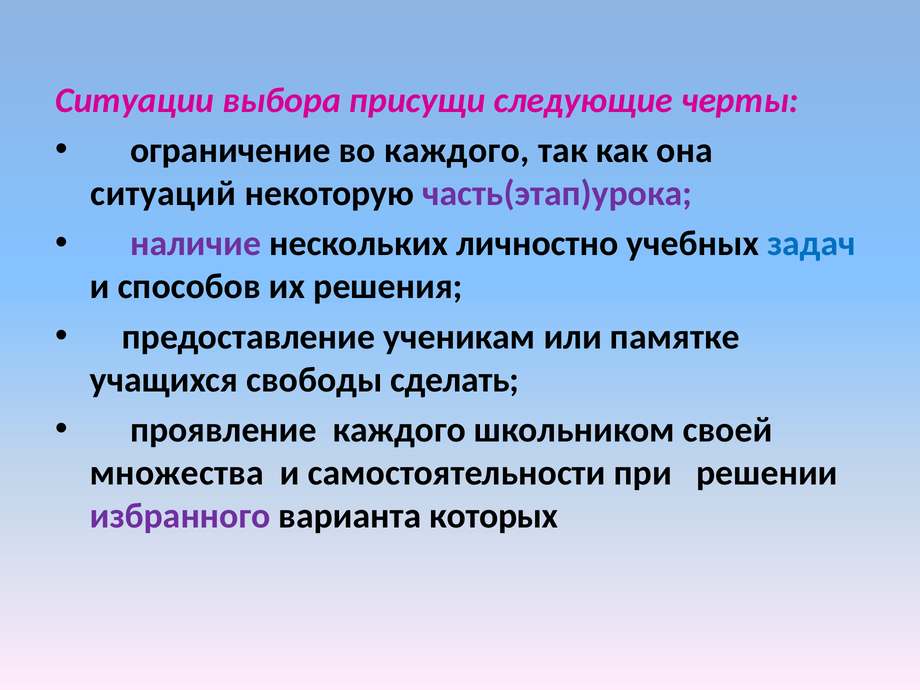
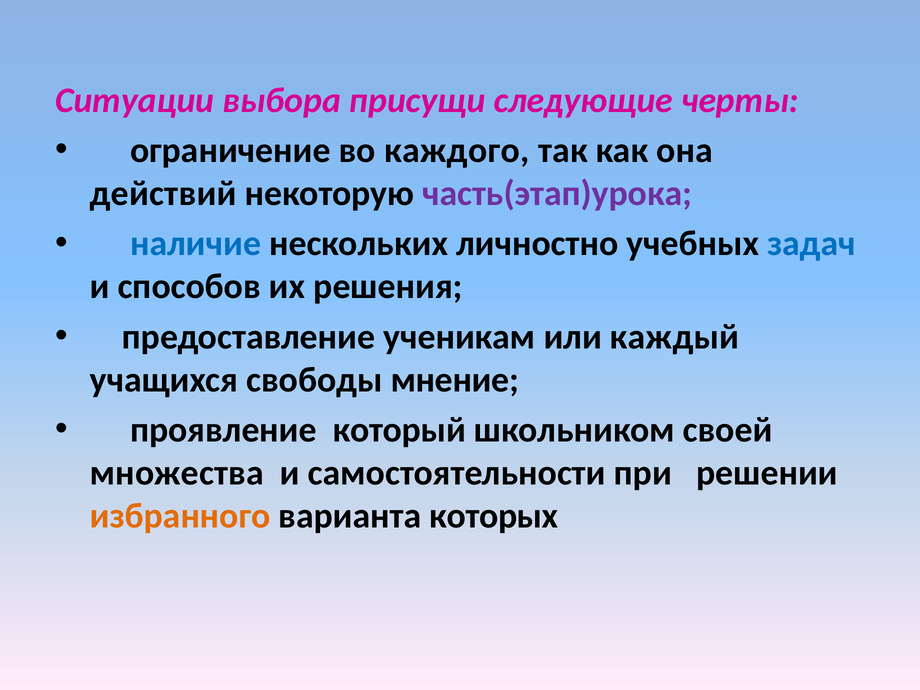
ситуаций: ситуаций -> действий
наличие colour: purple -> blue
памятке: памятке -> каждый
сделать: сделать -> мнение
проявление каждого: каждого -> который
избранного colour: purple -> orange
